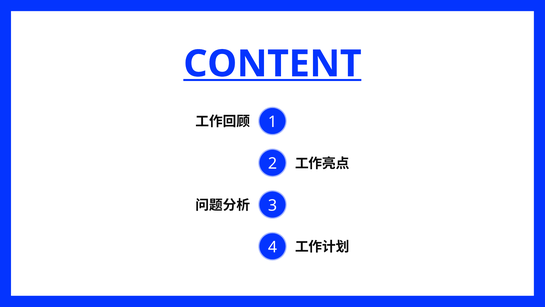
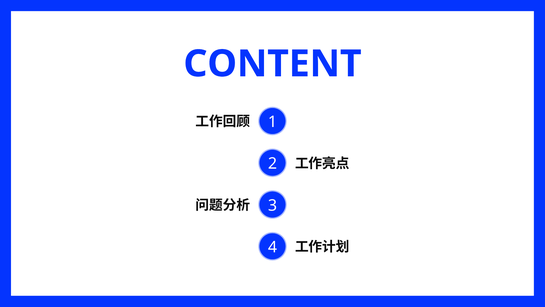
CONTENT underline: present -> none
